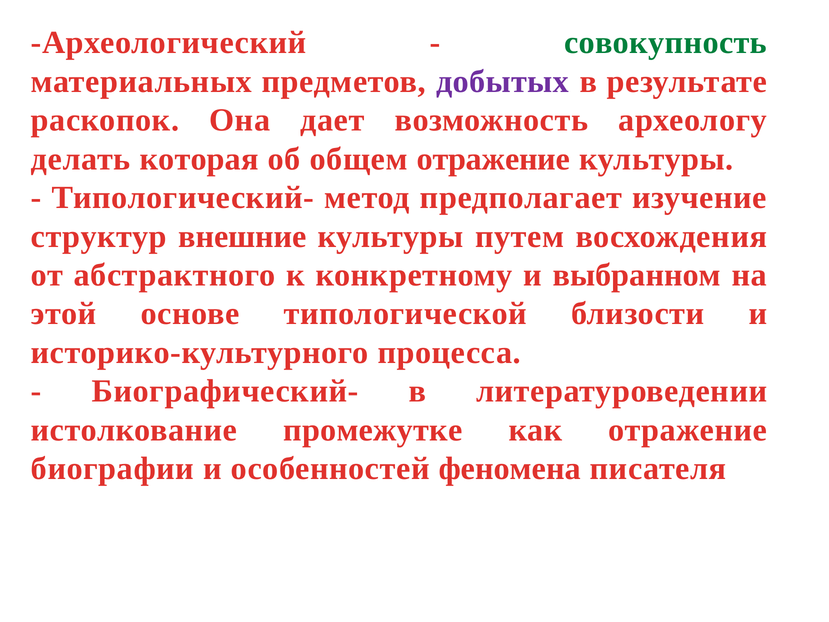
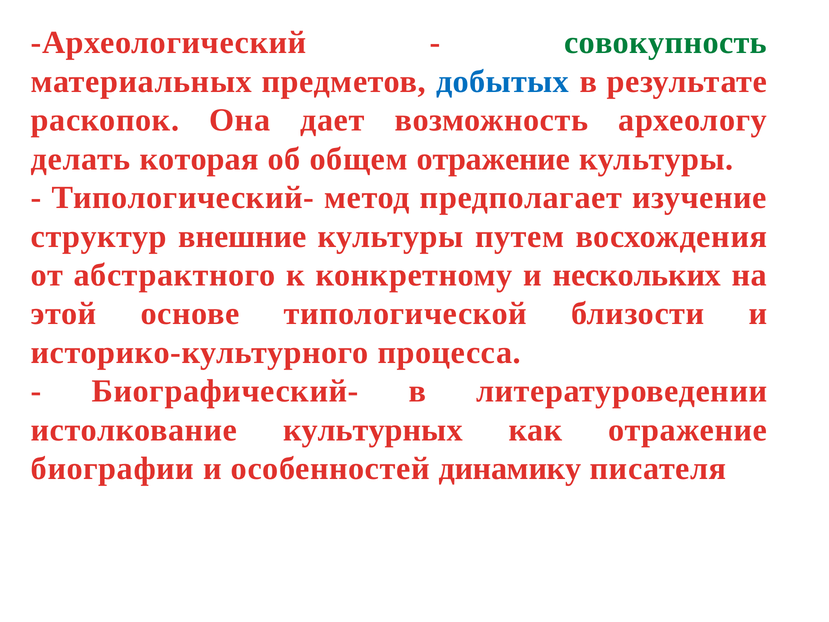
добытых colour: purple -> blue
выбранном: выбранном -> нескольких
промежутке: промежутке -> культурных
феномена: феномена -> динамику
